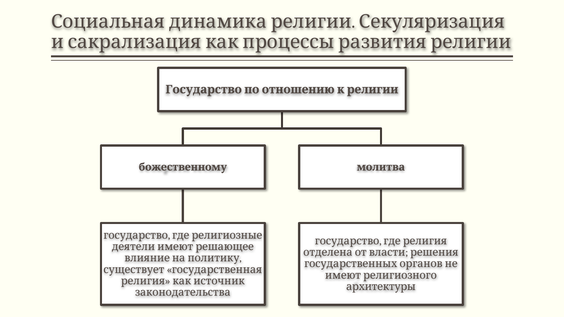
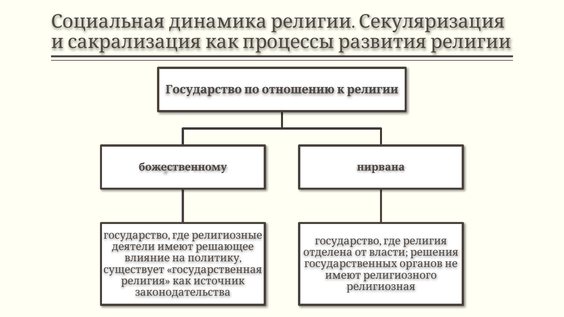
молитва: молитва -> нирвана
архитектуры: архитектуры -> религиозная
